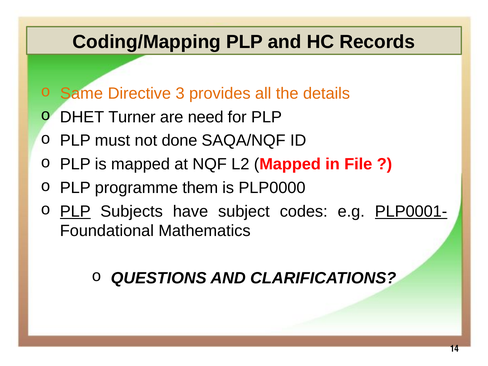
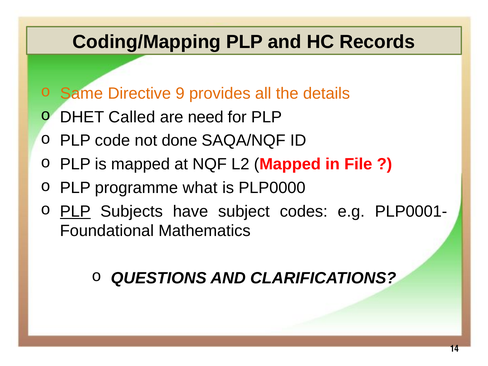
3: 3 -> 9
Turner: Turner -> Called
must: must -> code
them: them -> what
PLP0001- underline: present -> none
